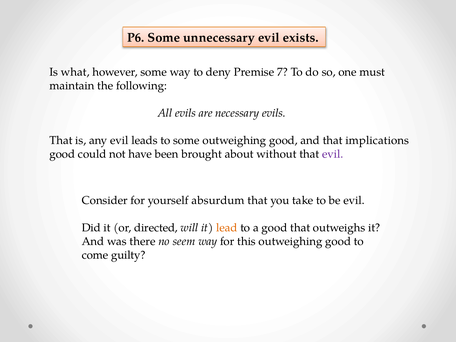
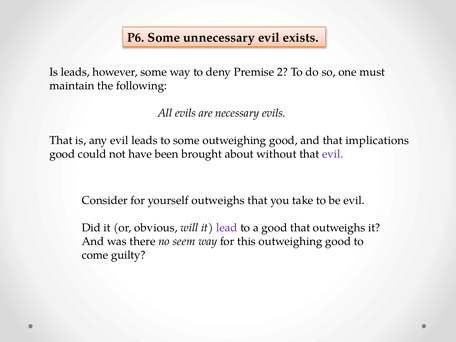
Is what: what -> leads
7: 7 -> 2
yourself absurdum: absurdum -> outweighs
directed: directed -> obvious
lead colour: orange -> purple
